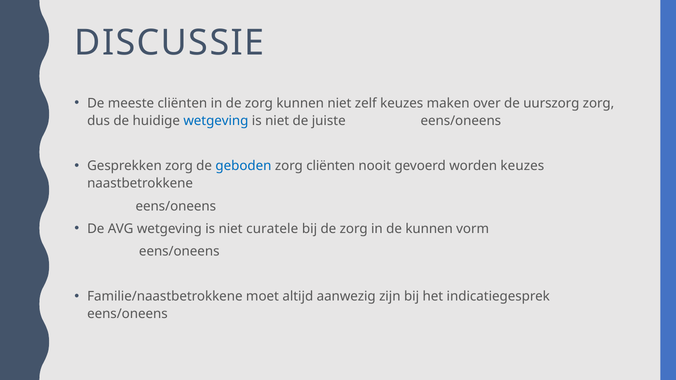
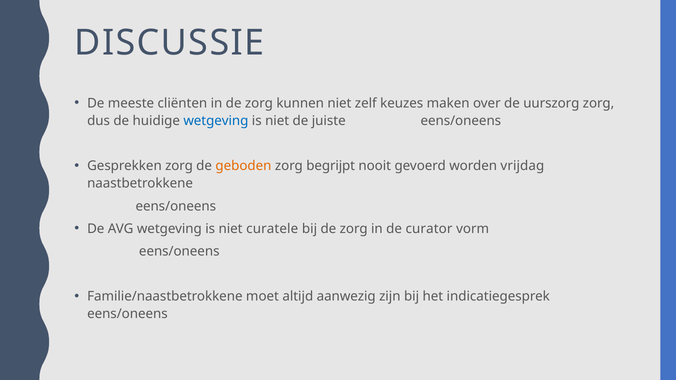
geboden colour: blue -> orange
zorg cliënten: cliënten -> begrijpt
worden keuzes: keuzes -> vrijdag
de kunnen: kunnen -> curator
